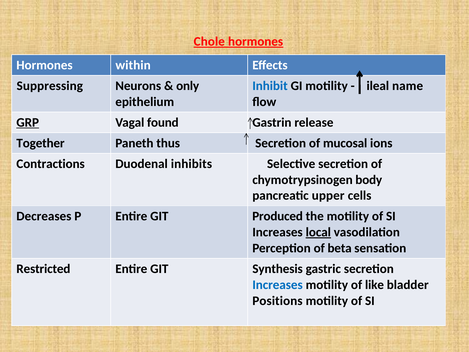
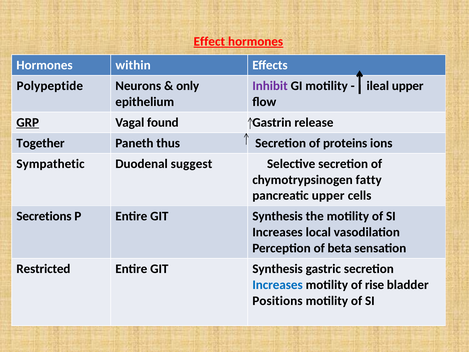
Chole: Chole -> Effect
Suppressing: Suppressing -> Polypeptide
Inhibit colour: blue -> purple
ileal name: name -> upper
mucosal: mucosal -> proteins
Contractions: Contractions -> Sympathetic
inhibits: inhibits -> suggest
body: body -> fatty
Decreases: Decreases -> Secretions
P Entire GIT Produced: Produced -> Synthesis
local underline: present -> none
like: like -> rise
